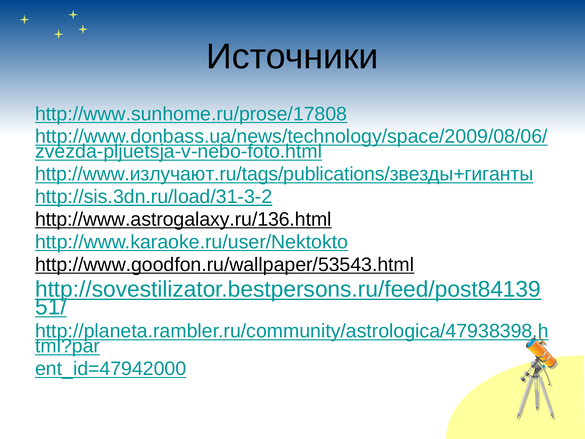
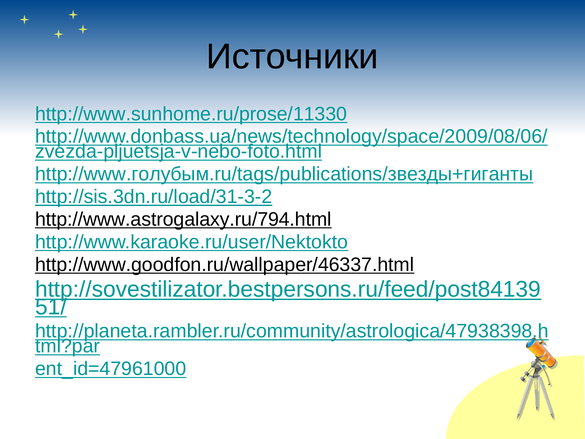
http://www.sunhome.ru/prose/17808: http://www.sunhome.ru/prose/17808 -> http://www.sunhome.ru/prose/11330
http://www.излучают.ru/tags/publications/звезды+гиганты: http://www.излучают.ru/tags/publications/звезды+гиганты -> http://www.голубым.ru/tags/publications/звезды+гиганты
http://www.astrogalaxy.ru/136.html: http://www.astrogalaxy.ru/136.html -> http://www.astrogalaxy.ru/794.html
http://www.goodfon.ru/wallpaper/53543.html: http://www.goodfon.ru/wallpaper/53543.html -> http://www.goodfon.ru/wallpaper/46337.html
ent_id=47942000: ent_id=47942000 -> ent_id=47961000
